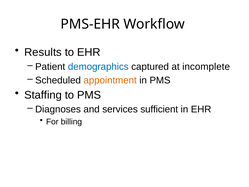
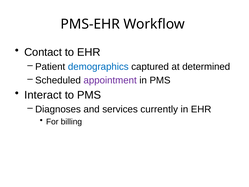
Results: Results -> Contact
incomplete: incomplete -> determined
appointment colour: orange -> purple
Staffing: Staffing -> Interact
sufficient: sufficient -> currently
